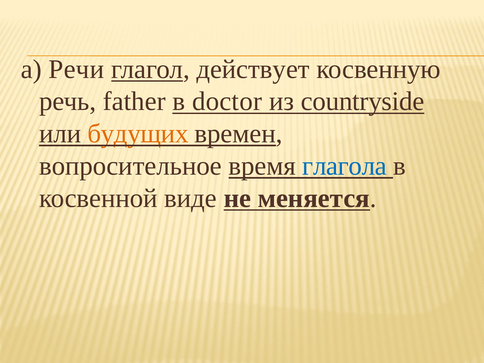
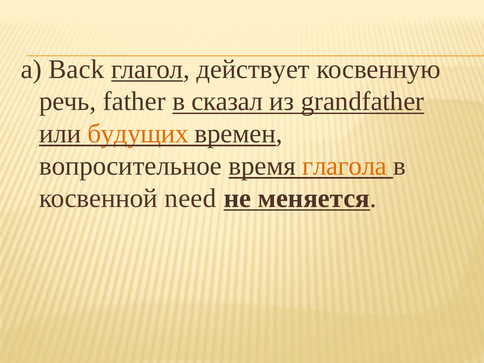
Речи: Речи -> Back
doctor: doctor -> сказал
countryside: countryside -> grandfather
глагола colour: blue -> orange
виде: виде -> need
